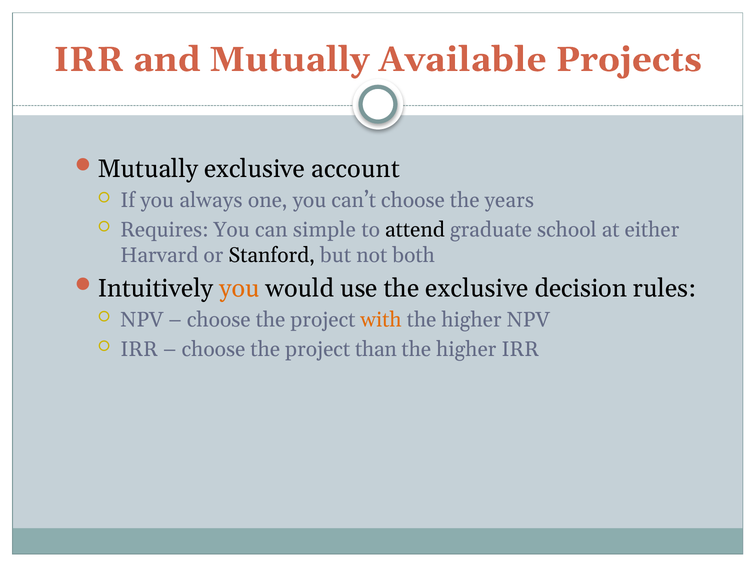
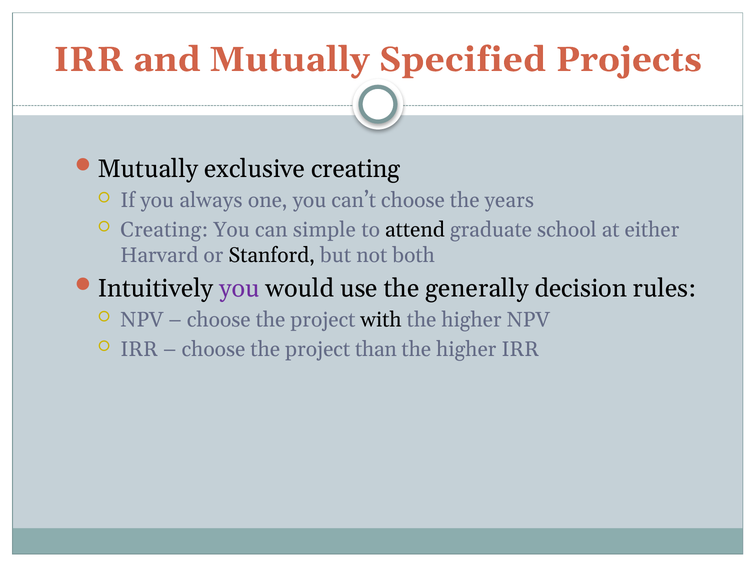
Available: Available -> Specified
exclusive account: account -> creating
Requires at (164, 230): Requires -> Creating
you at (239, 288) colour: orange -> purple
the exclusive: exclusive -> generally
with colour: orange -> black
